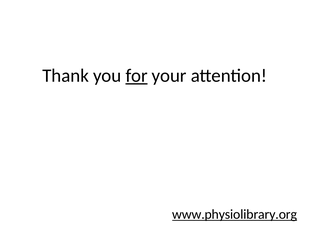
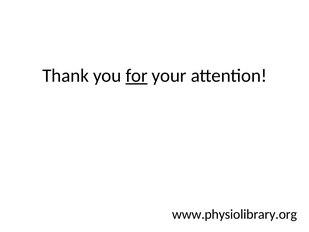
www.physiolibrary.org underline: present -> none
